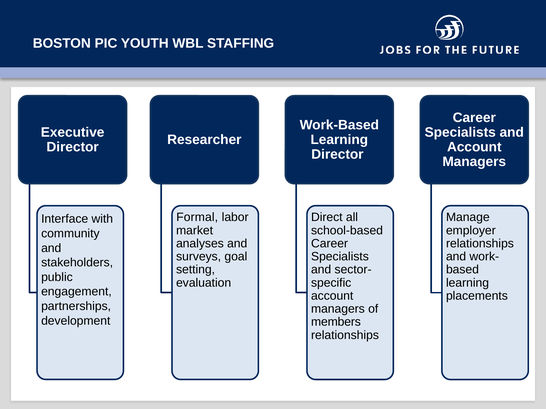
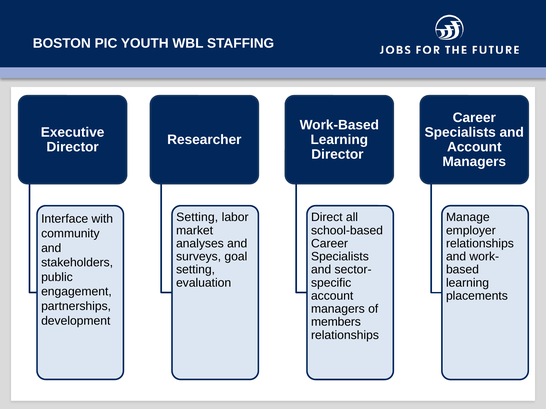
Formal at (197, 218): Formal -> Setting
